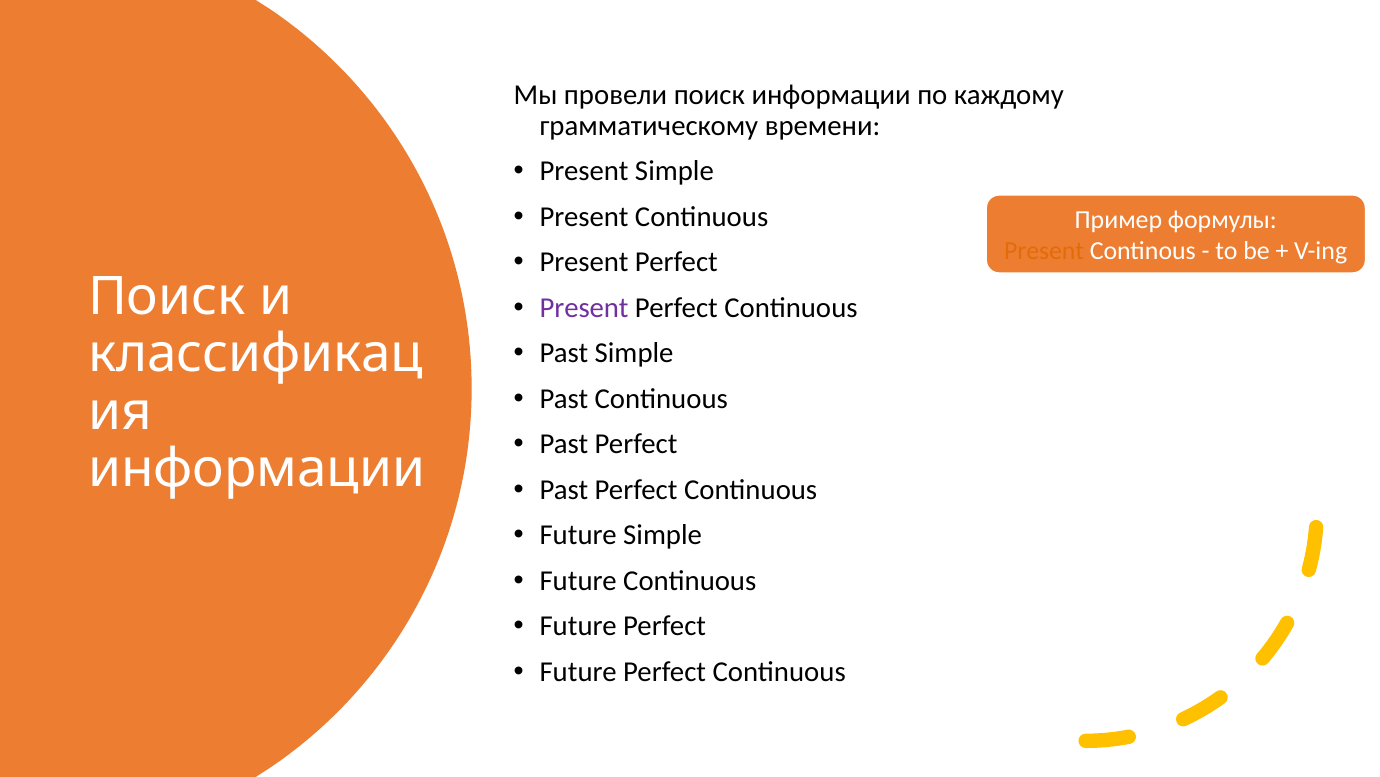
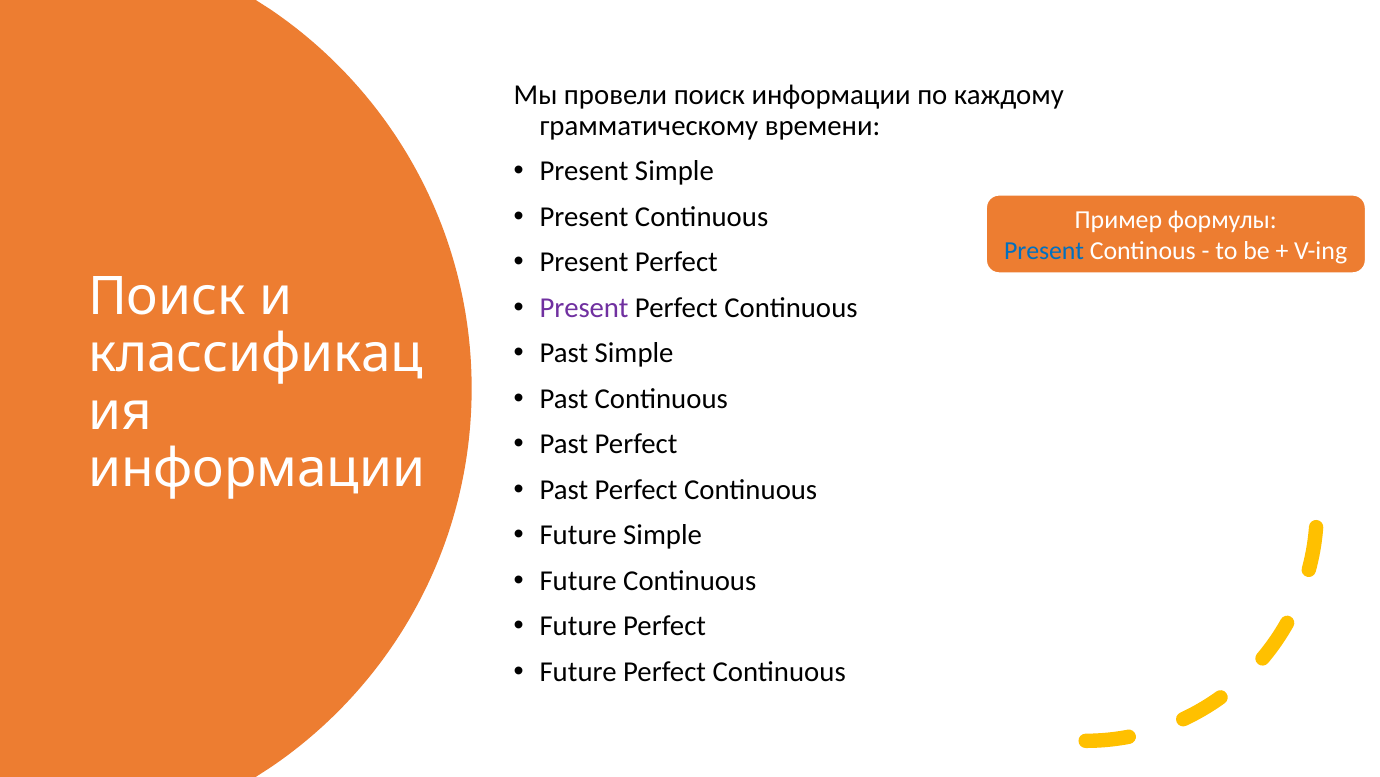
Present at (1044, 251) colour: orange -> blue
